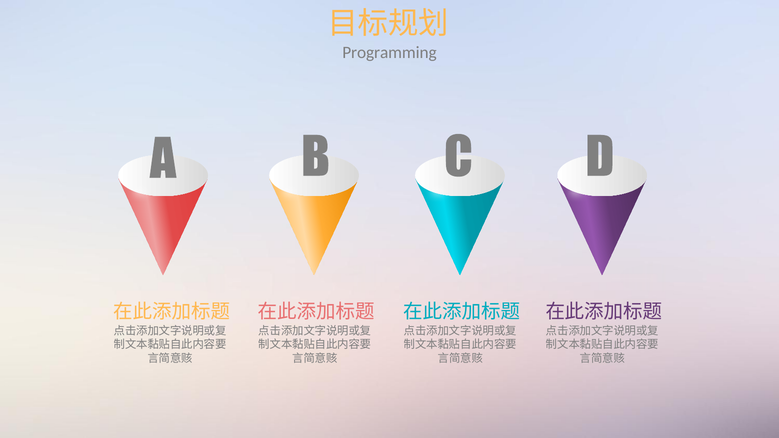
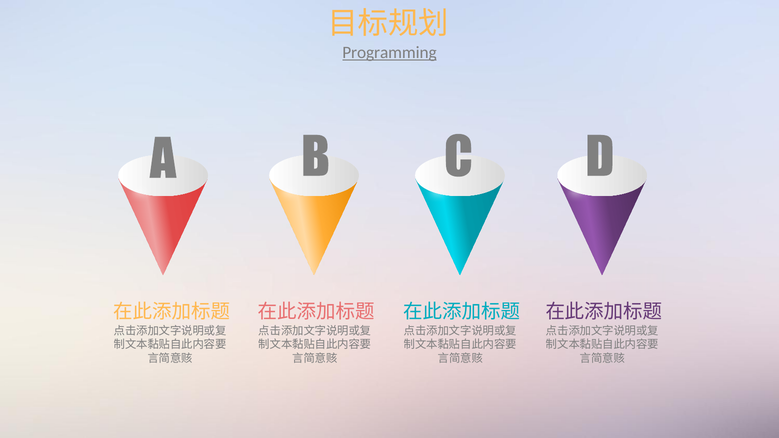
Programming underline: none -> present
